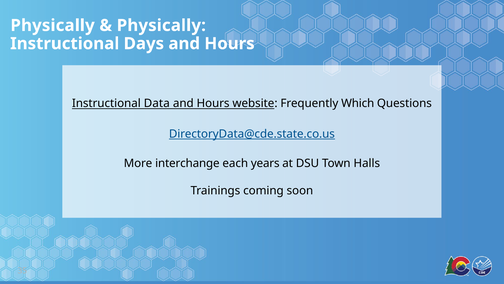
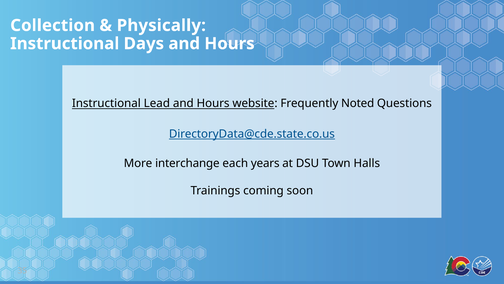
Physically at (53, 25): Physically -> Collection
Data: Data -> Lead
Which: Which -> Noted
